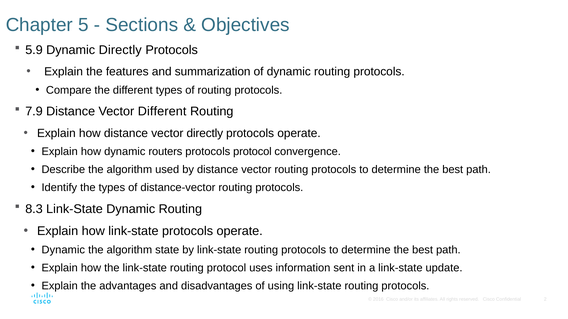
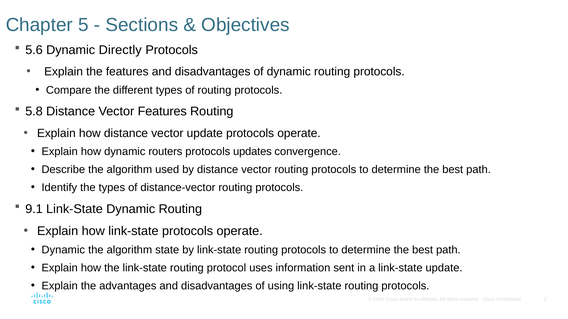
5.9: 5.9 -> 5.6
features and summarization: summarization -> disadvantages
7.9: 7.9 -> 5.8
Vector Different: Different -> Features
vector directly: directly -> update
protocols protocol: protocol -> updates
8.3: 8.3 -> 9.1
